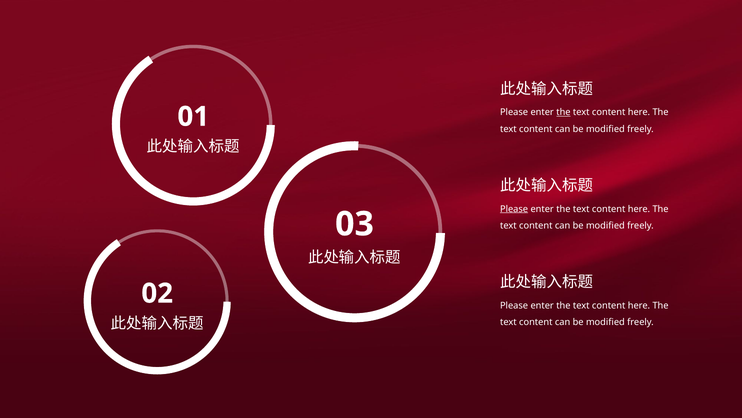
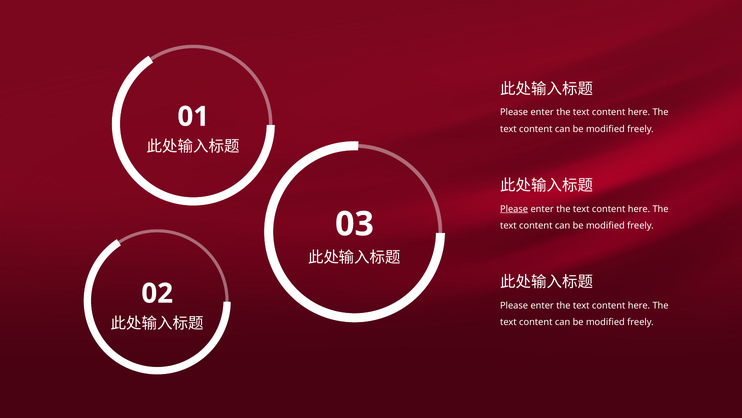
the at (563, 112) underline: present -> none
